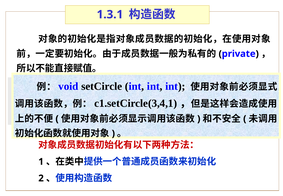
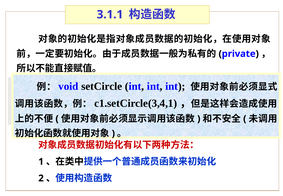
1.3.1: 1.3.1 -> 3.1.1
